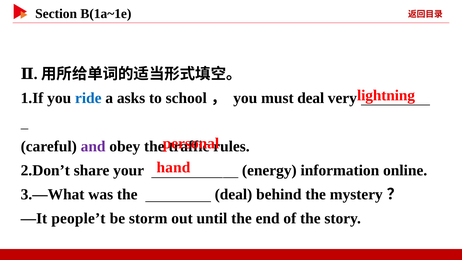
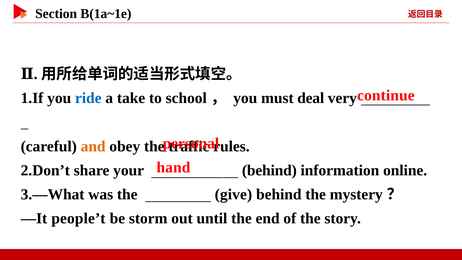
lightning: lightning -> continue
asks: asks -> take
and colour: purple -> orange
your energy: energy -> behind
the deal: deal -> give
